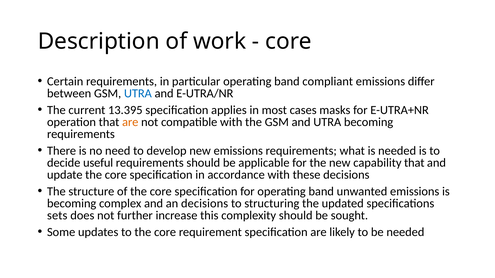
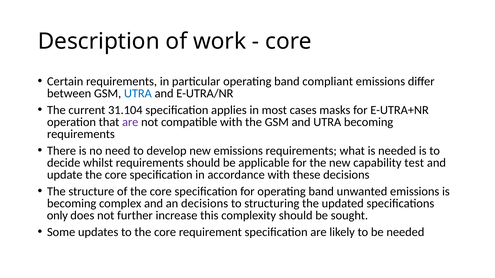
13.395: 13.395 -> 31.104
are at (130, 122) colour: orange -> purple
useful: useful -> whilst
capability that: that -> test
sets: sets -> only
